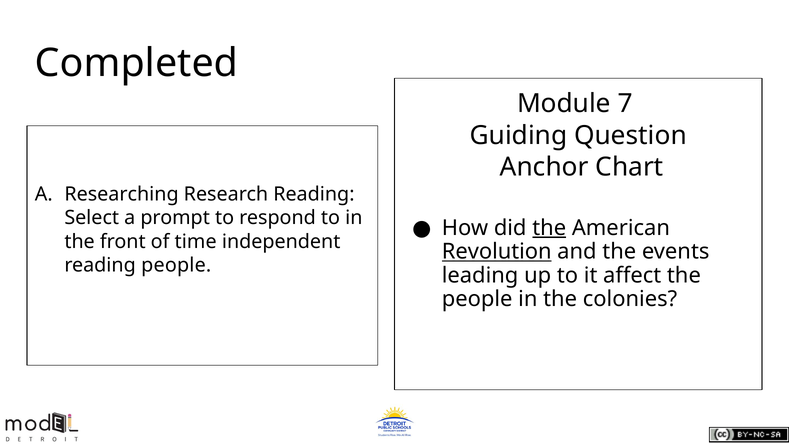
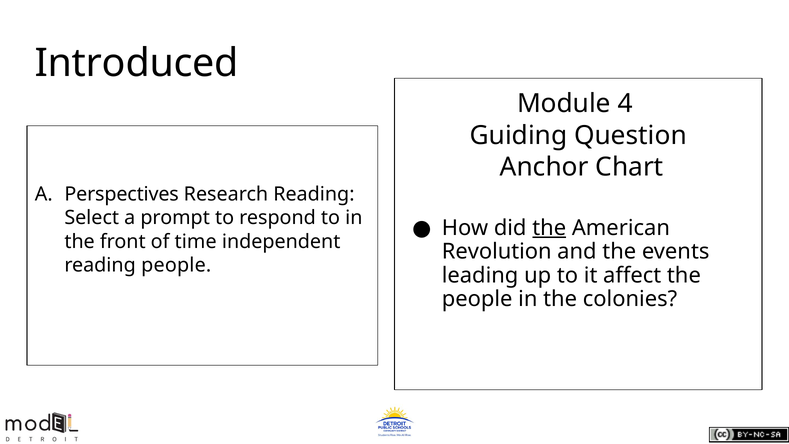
Completed: Completed -> Introduced
7: 7 -> 4
Researching: Researching -> Perspectives
Revolution underline: present -> none
